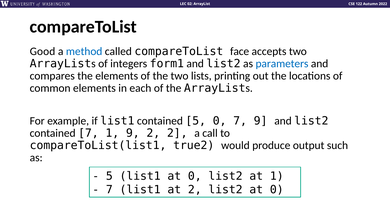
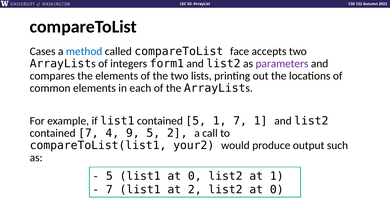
Good: Good -> Cases
parameters colour: blue -> purple
5 0: 0 -> 1
7 9: 9 -> 1
7 1: 1 -> 4
9 2: 2 -> 5
true2: true2 -> your2
